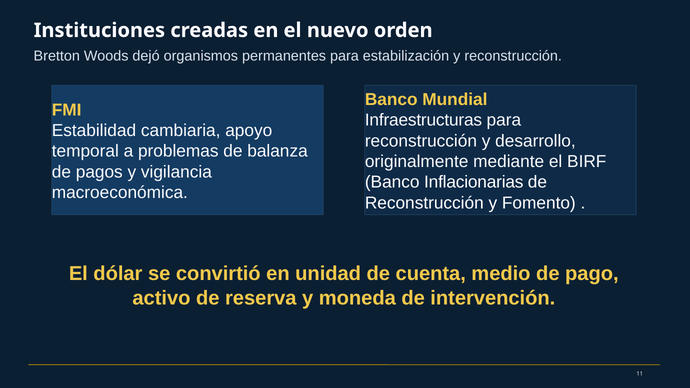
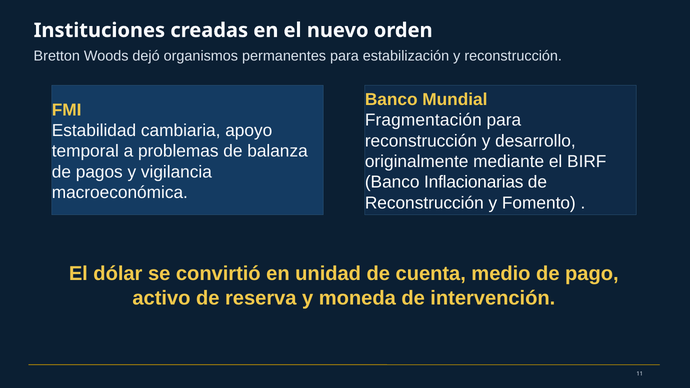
Infraestructuras: Infraestructuras -> Fragmentación
